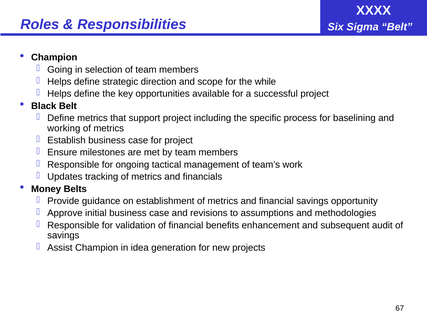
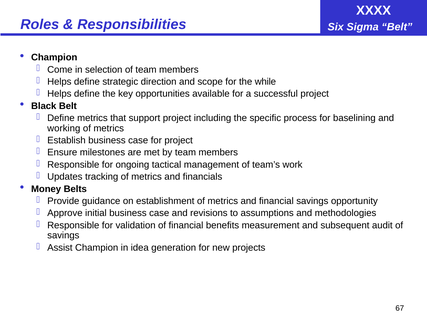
Going: Going -> Come
enhancement: enhancement -> measurement
